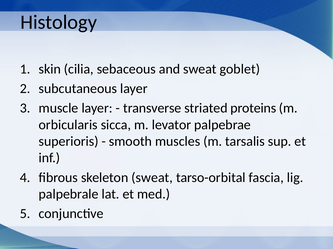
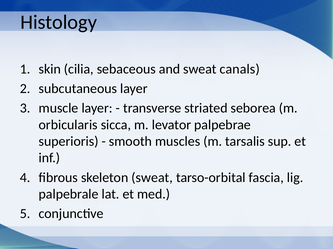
goblet: goblet -> canals
proteins: proteins -> seborea
